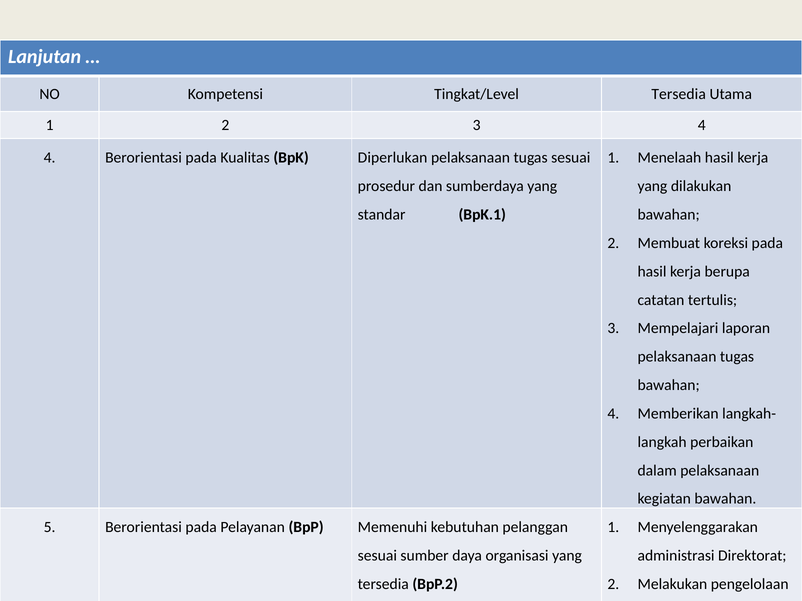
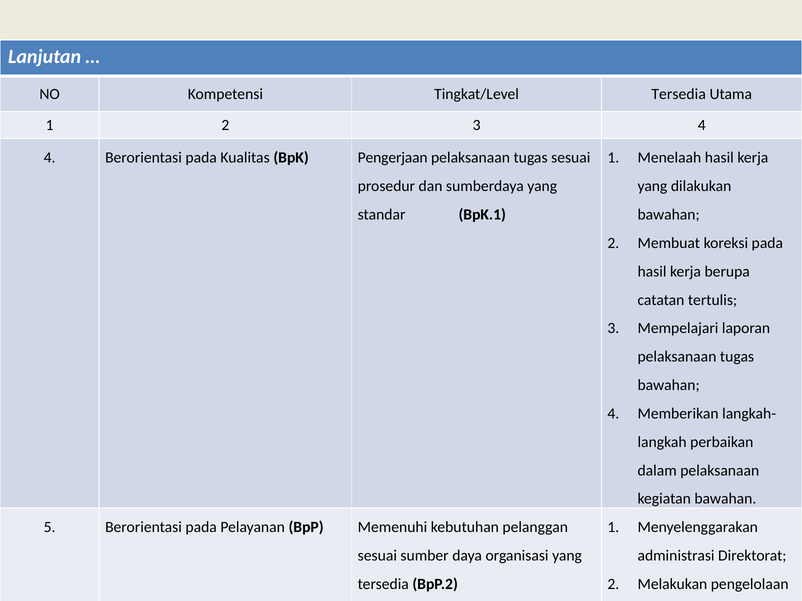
Diperlukan: Diperlukan -> Pengerjaan
